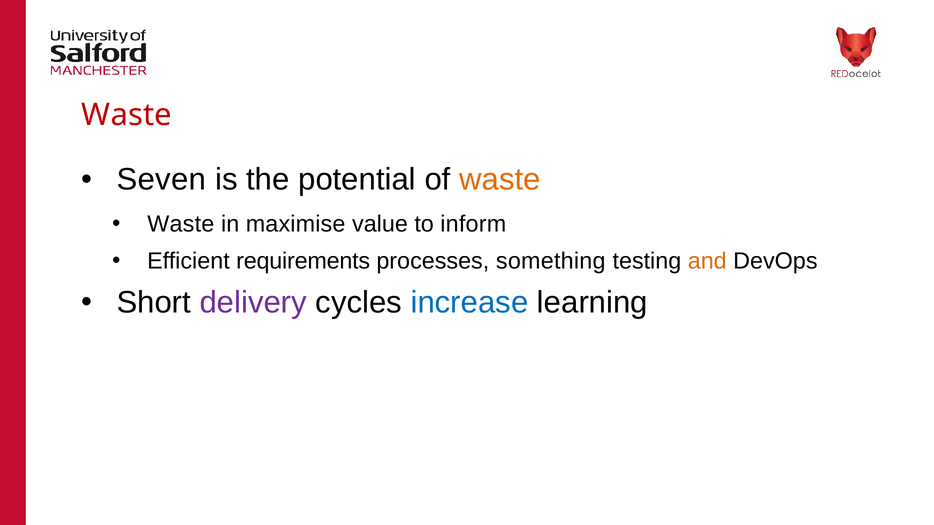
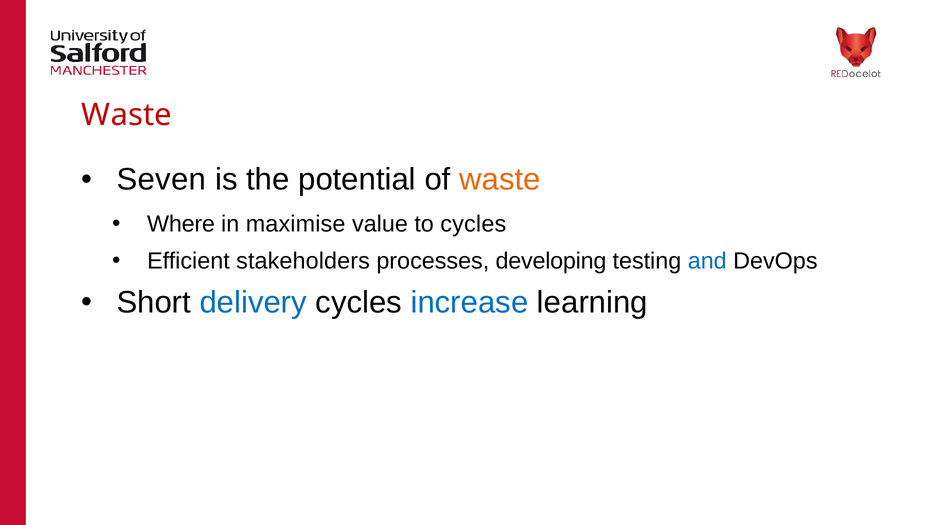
Waste at (181, 224): Waste -> Where
to inform: inform -> cycles
requirements: requirements -> stakeholders
something: something -> developing
and colour: orange -> blue
delivery colour: purple -> blue
